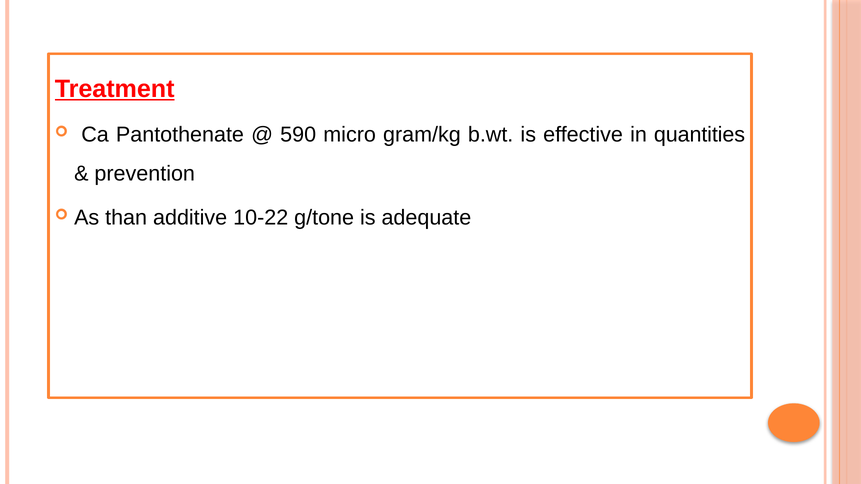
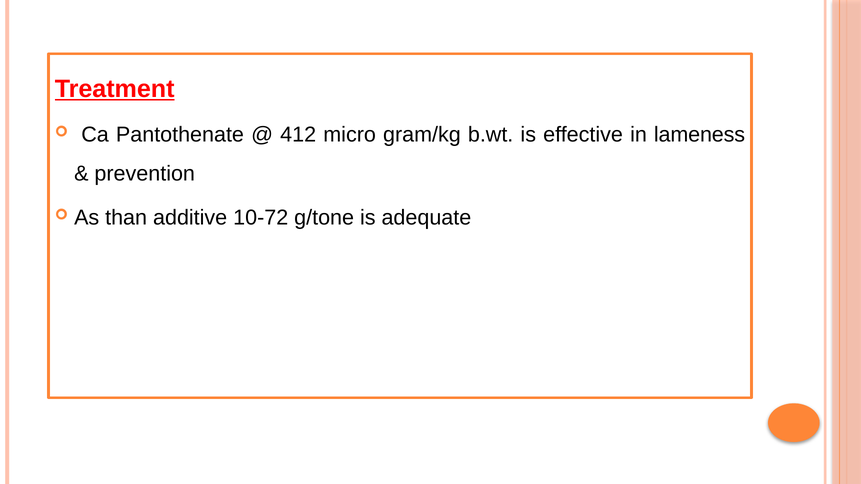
590: 590 -> 412
quantities: quantities -> lameness
10-22: 10-22 -> 10-72
